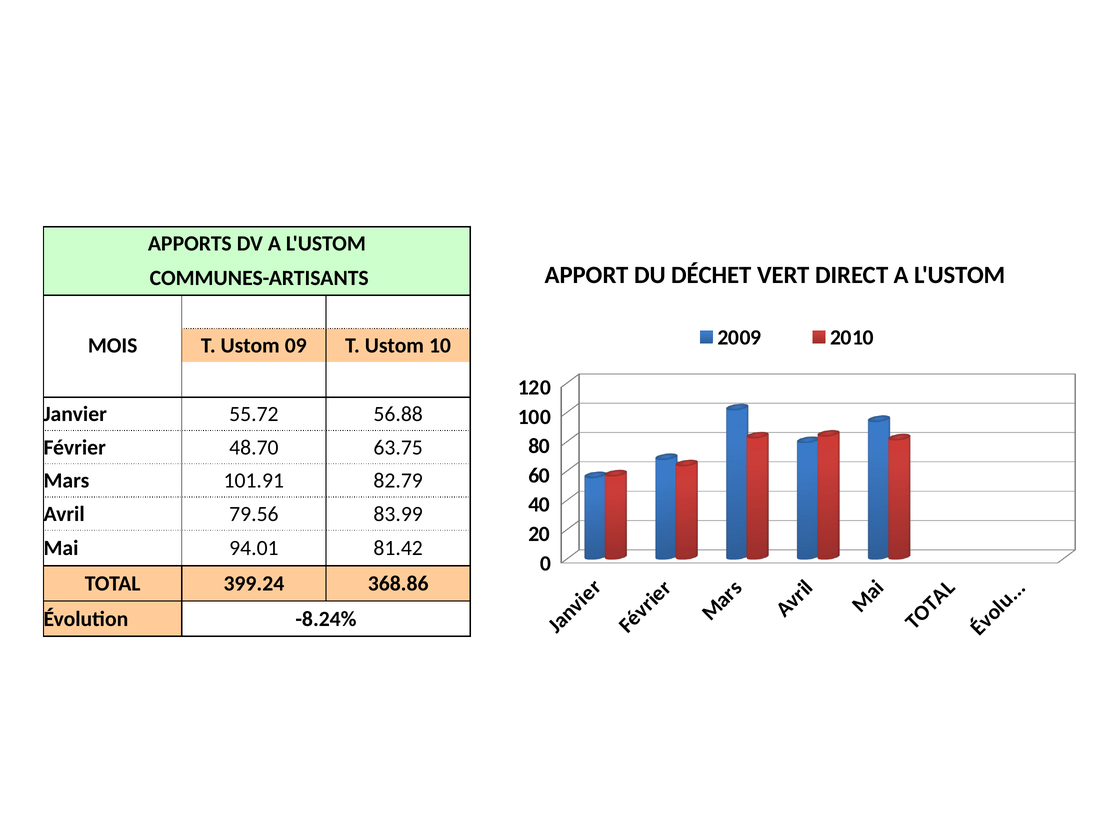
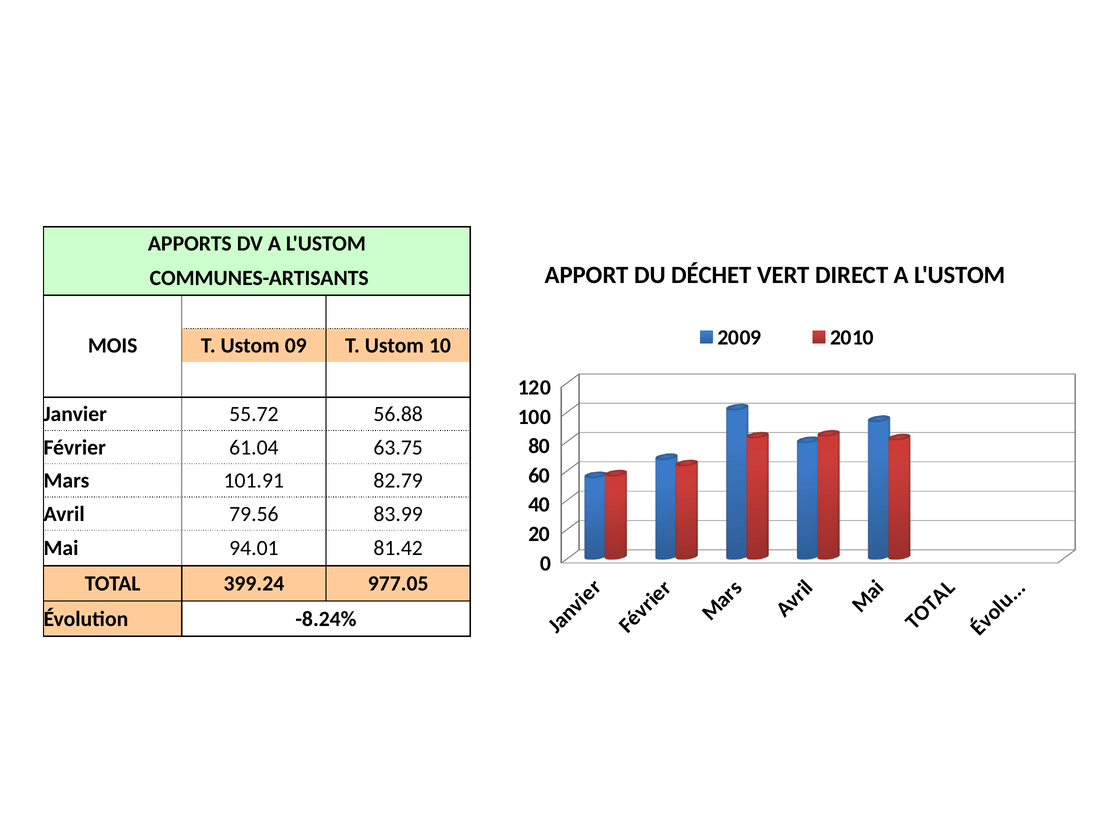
48.70: 48.70 -> 61.04
368.86: 368.86 -> 977.05
